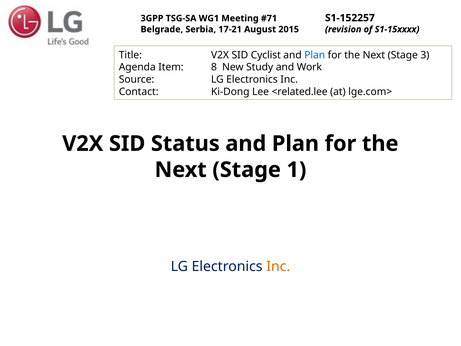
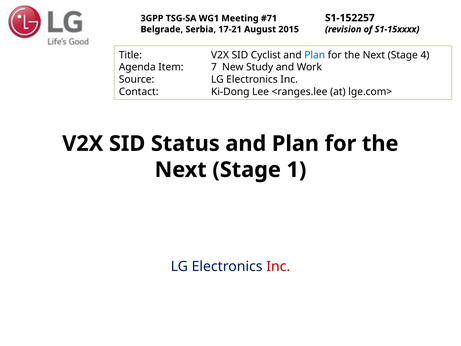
3: 3 -> 4
8: 8 -> 7
<related.lee: <related.lee -> <ranges.lee
Inc at (278, 266) colour: orange -> red
